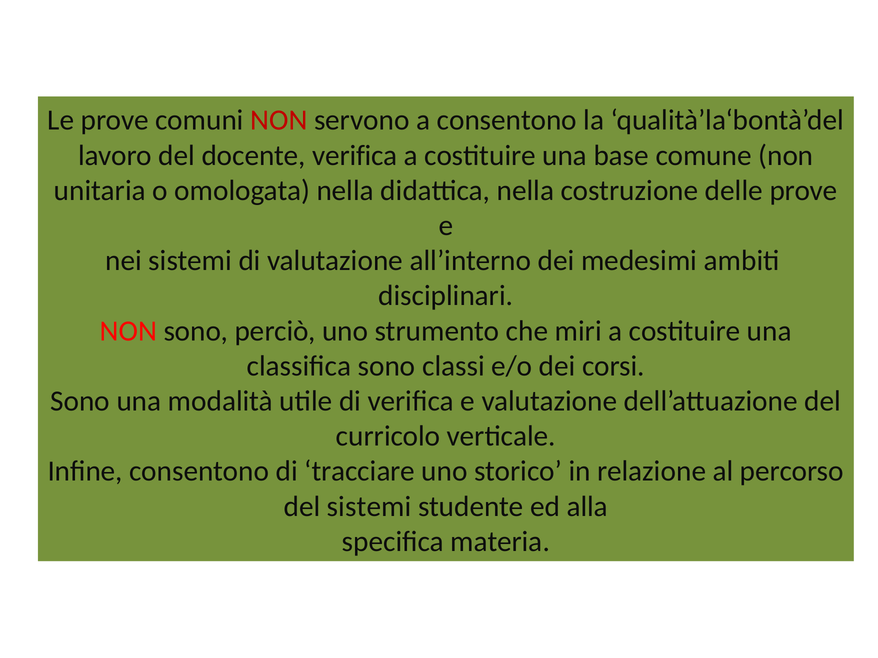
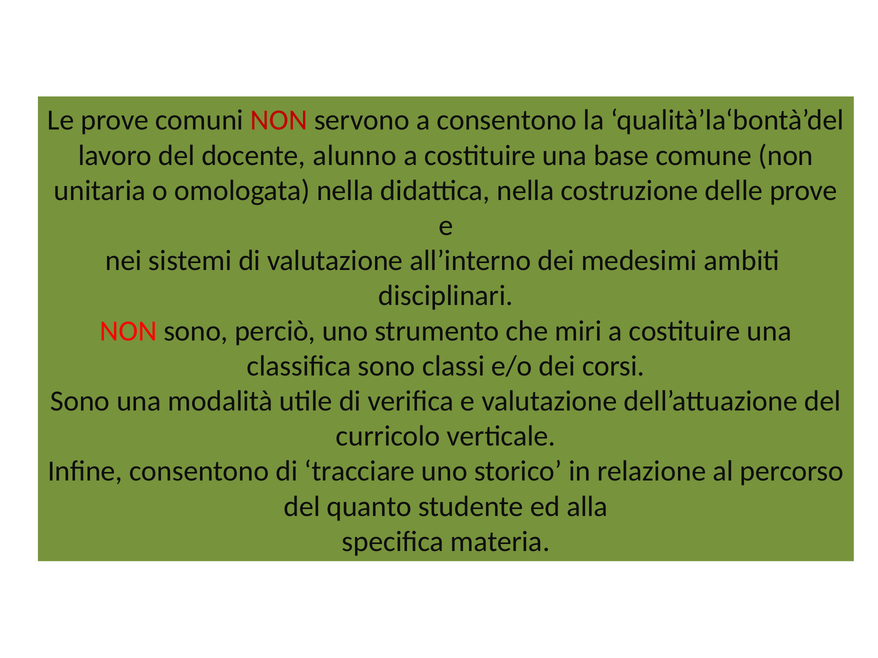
docente verifica: verifica -> alunno
del sistemi: sistemi -> quanto
